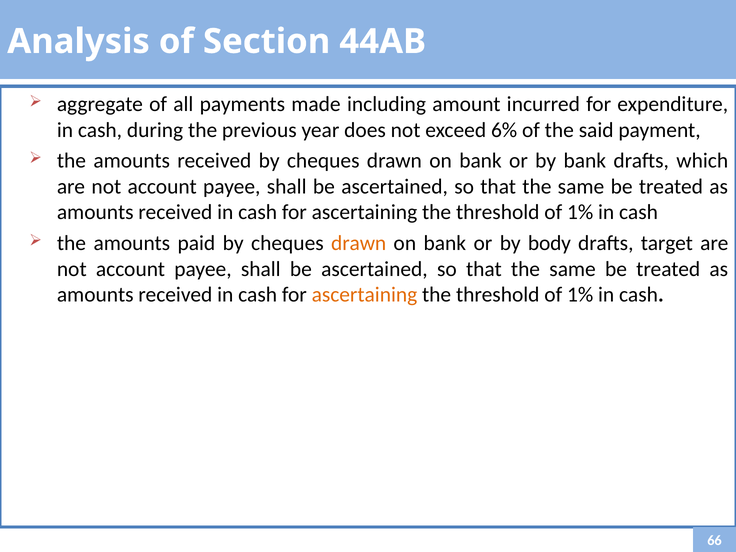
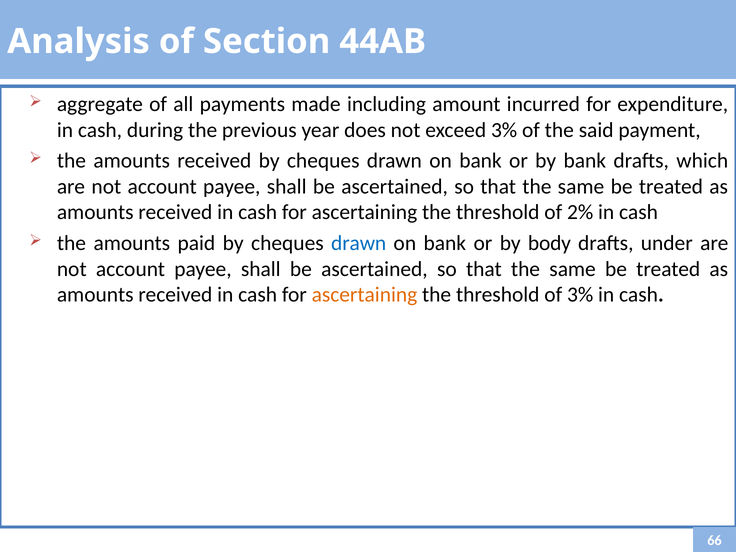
exceed 6%: 6% -> 3%
1% at (580, 212): 1% -> 2%
drawn at (359, 243) colour: orange -> blue
target: target -> under
1% at (580, 295): 1% -> 3%
